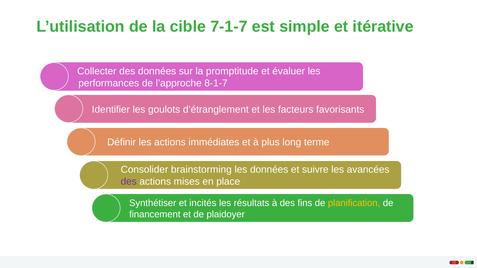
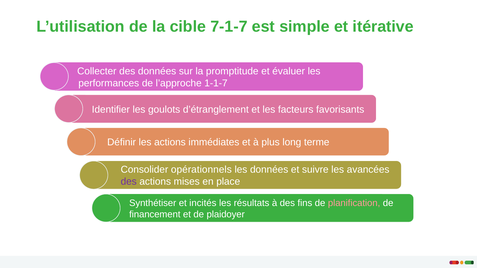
8-1-7: 8-1-7 -> 1-1-7
brainstorming: brainstorming -> opérationnels
planification colour: yellow -> pink
